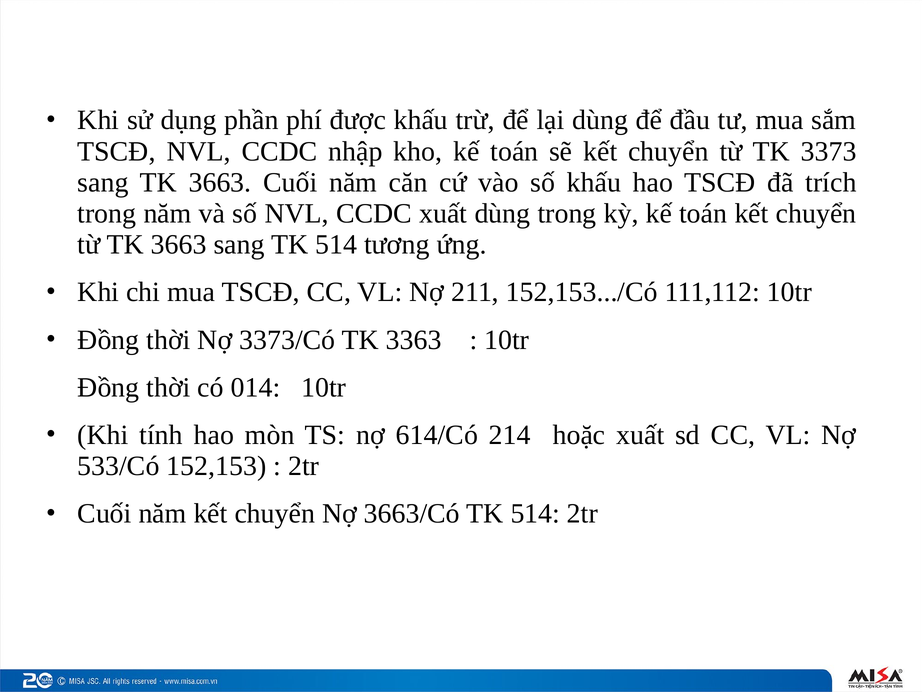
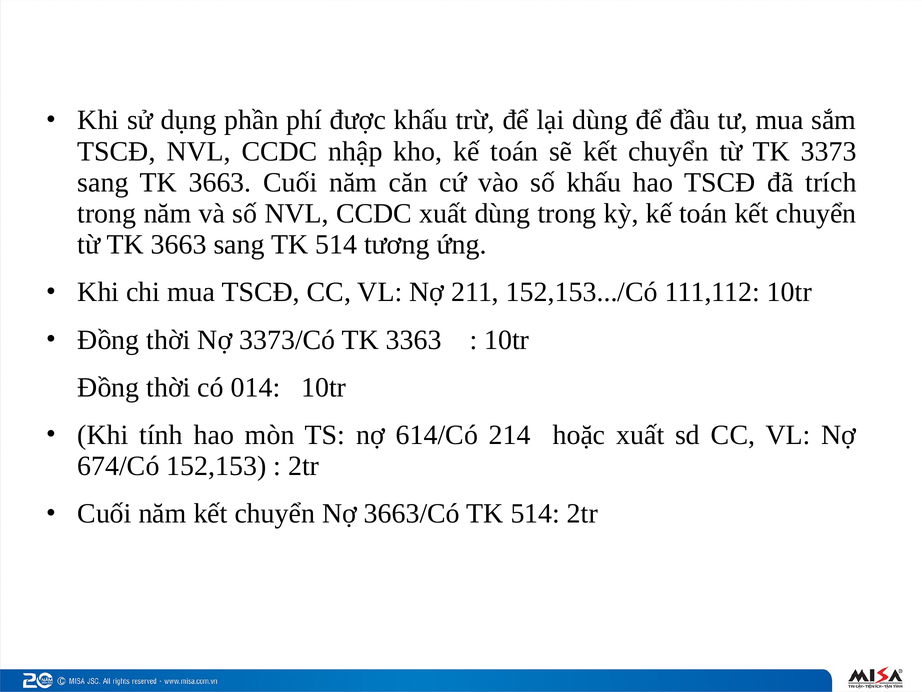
533/Có: 533/Có -> 674/Có
